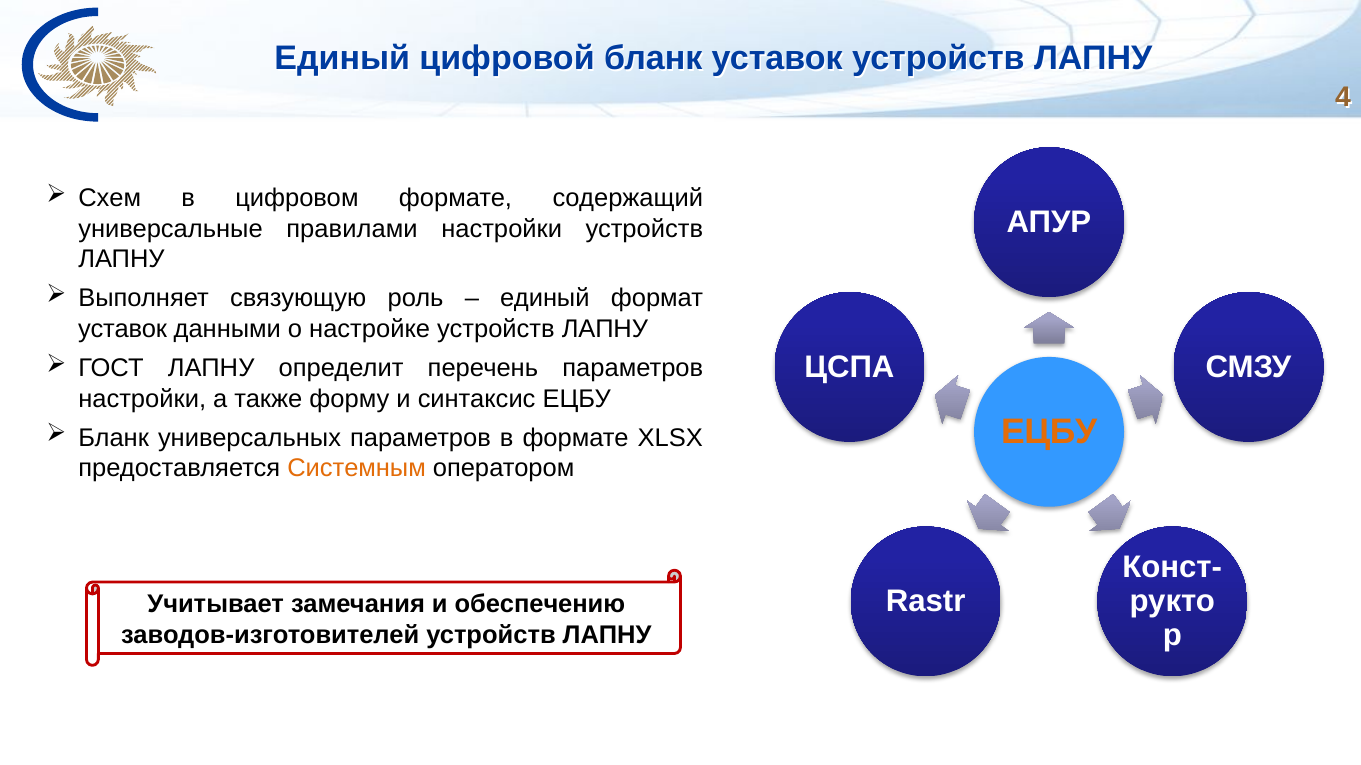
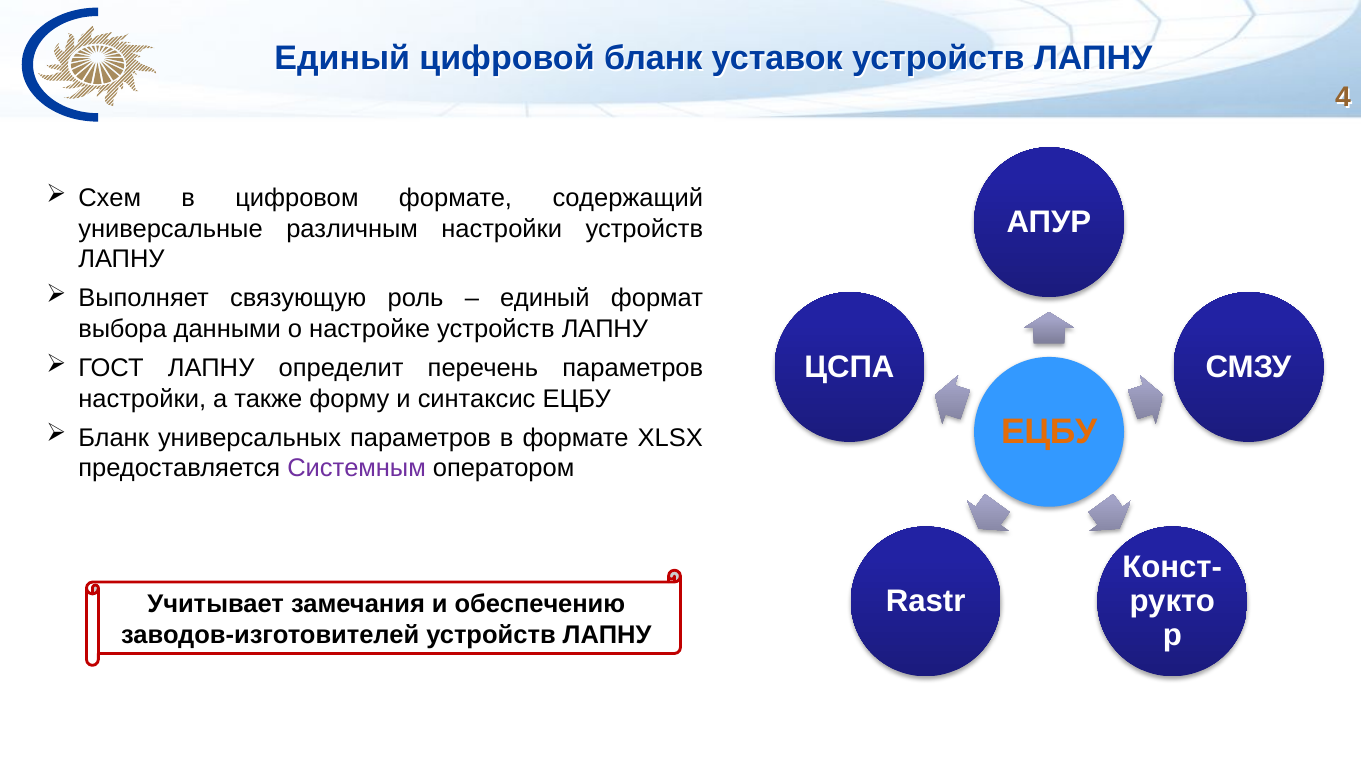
правилами: правилами -> различным
уставок at (123, 329): уставок -> выбора
Системным colour: orange -> purple
